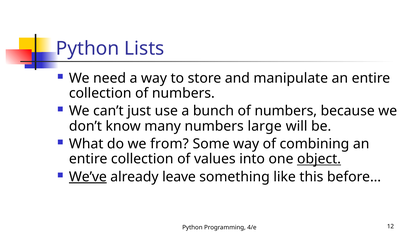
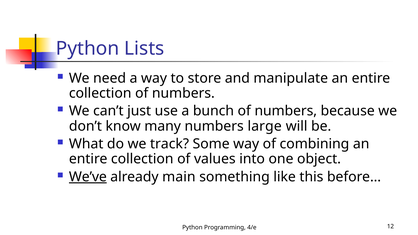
from: from -> track
object underline: present -> none
leave: leave -> main
